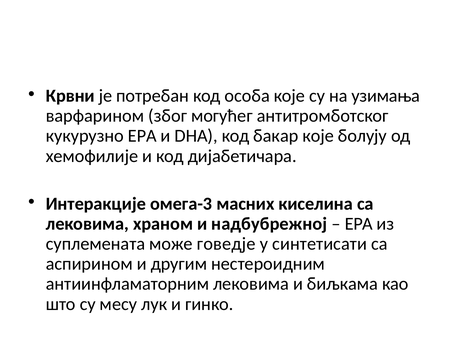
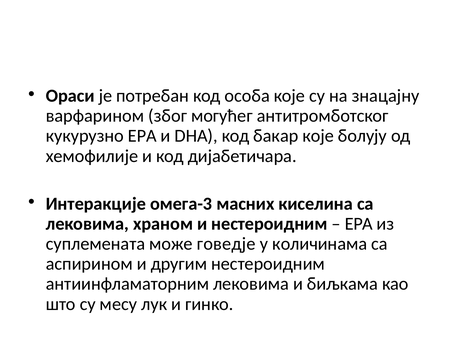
Крвни: Крвни -> Ораси
узимања: узимања -> знацајну
и надбубрежној: надбубрежној -> нестероидним
синтетисати: синтетисати -> количинама
